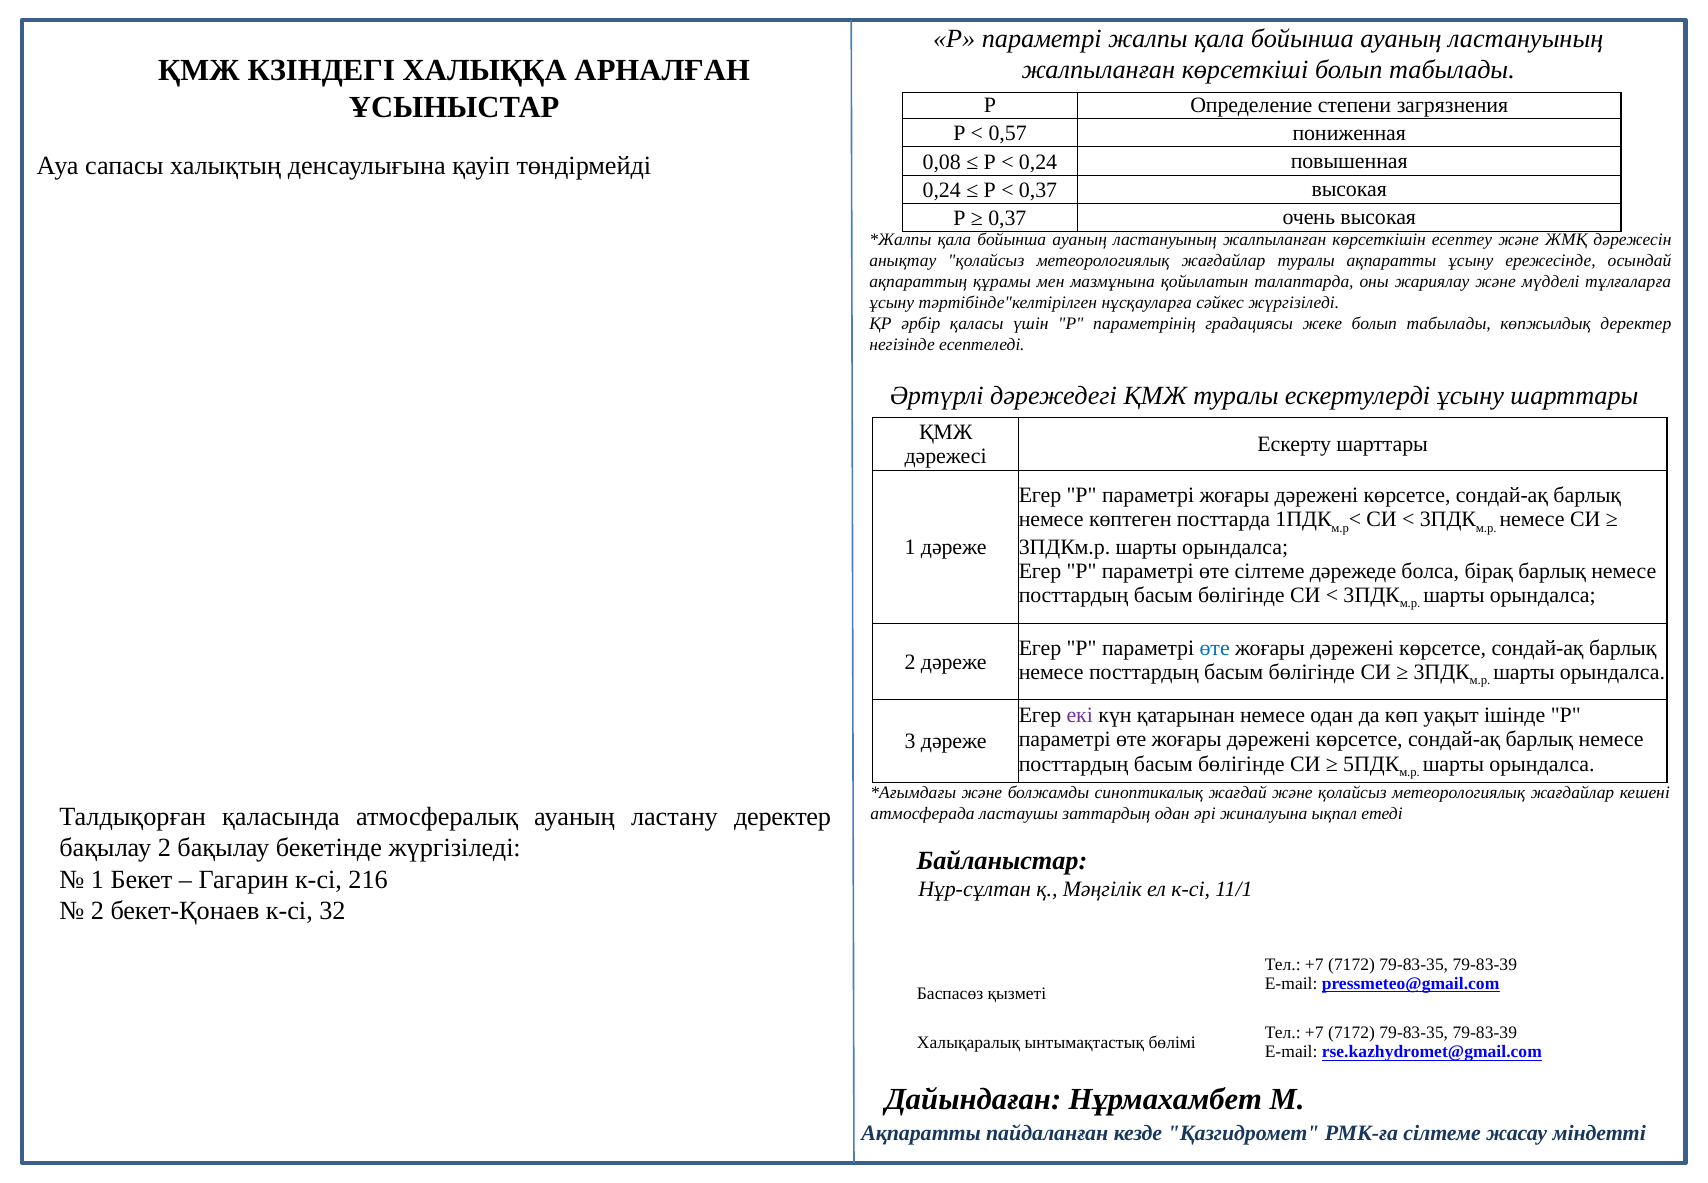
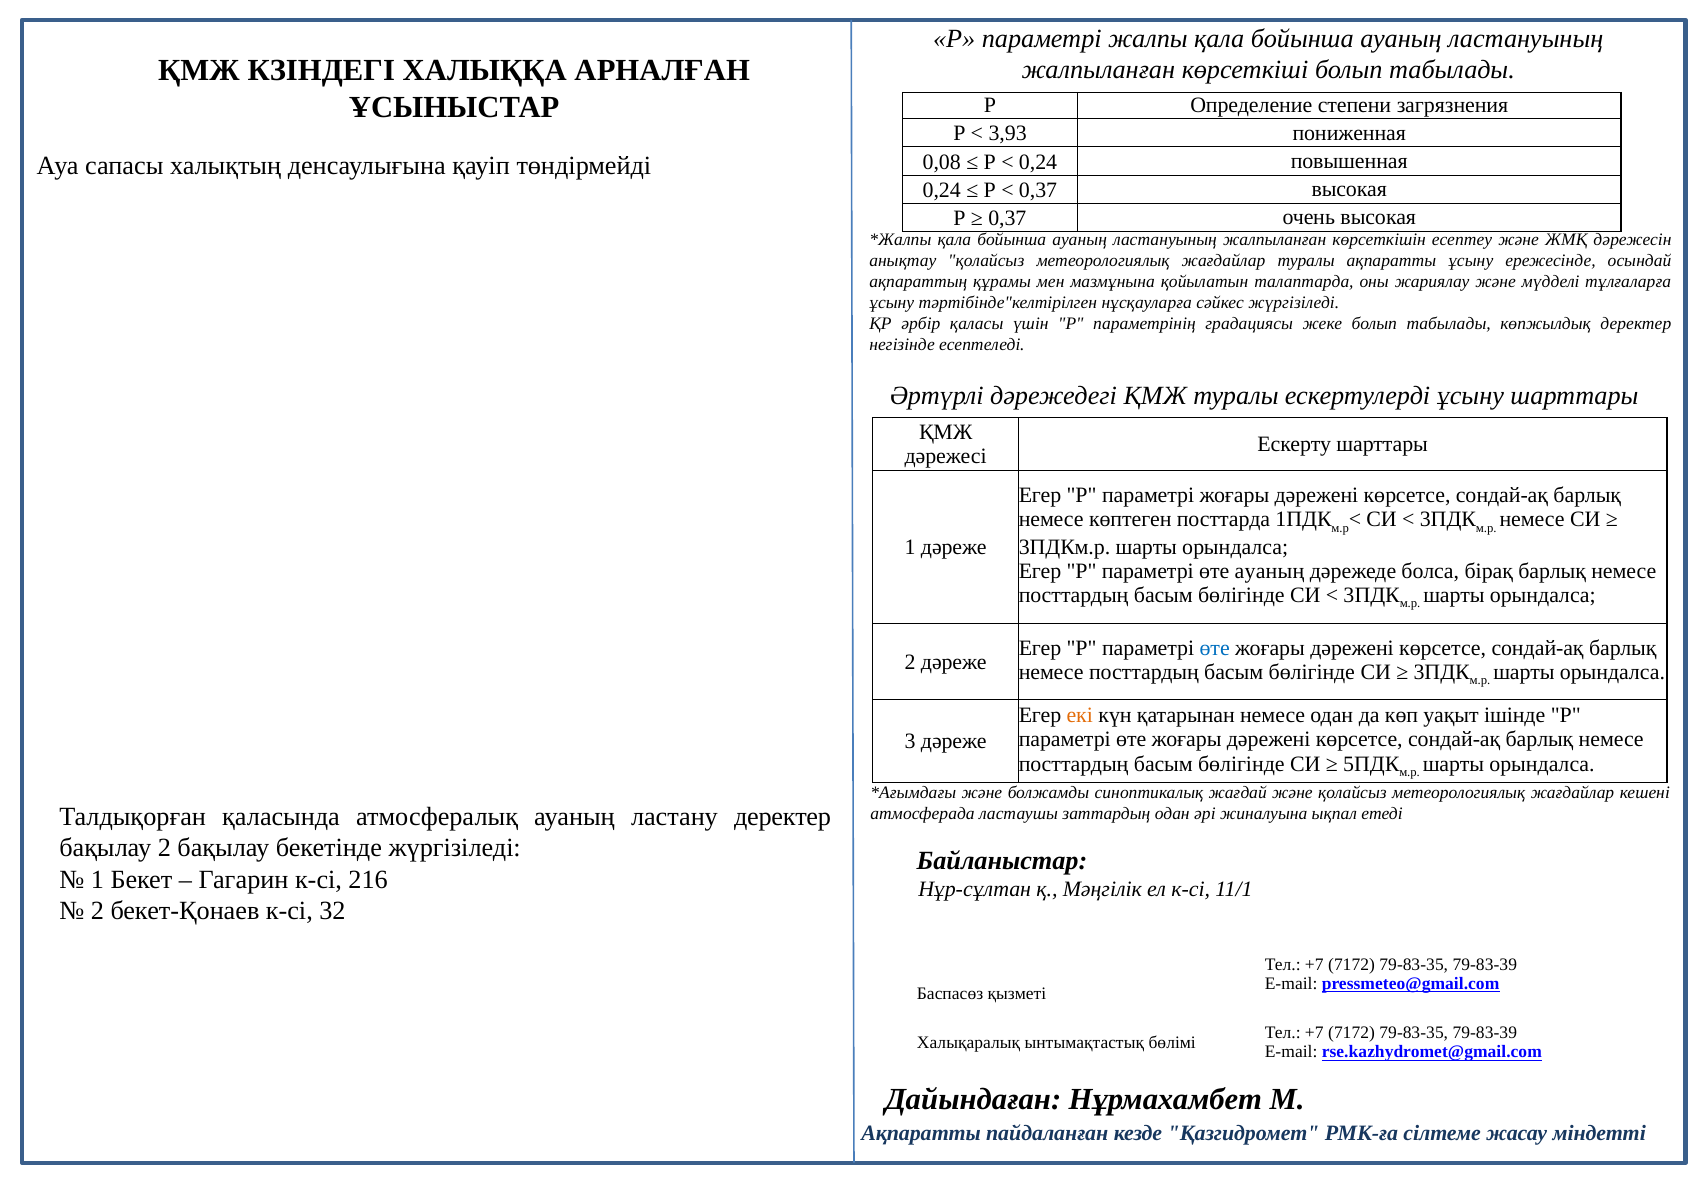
0,57: 0,57 -> 3,93
өте сілтеме: сілтеме -> ауаның
екі colour: purple -> orange
